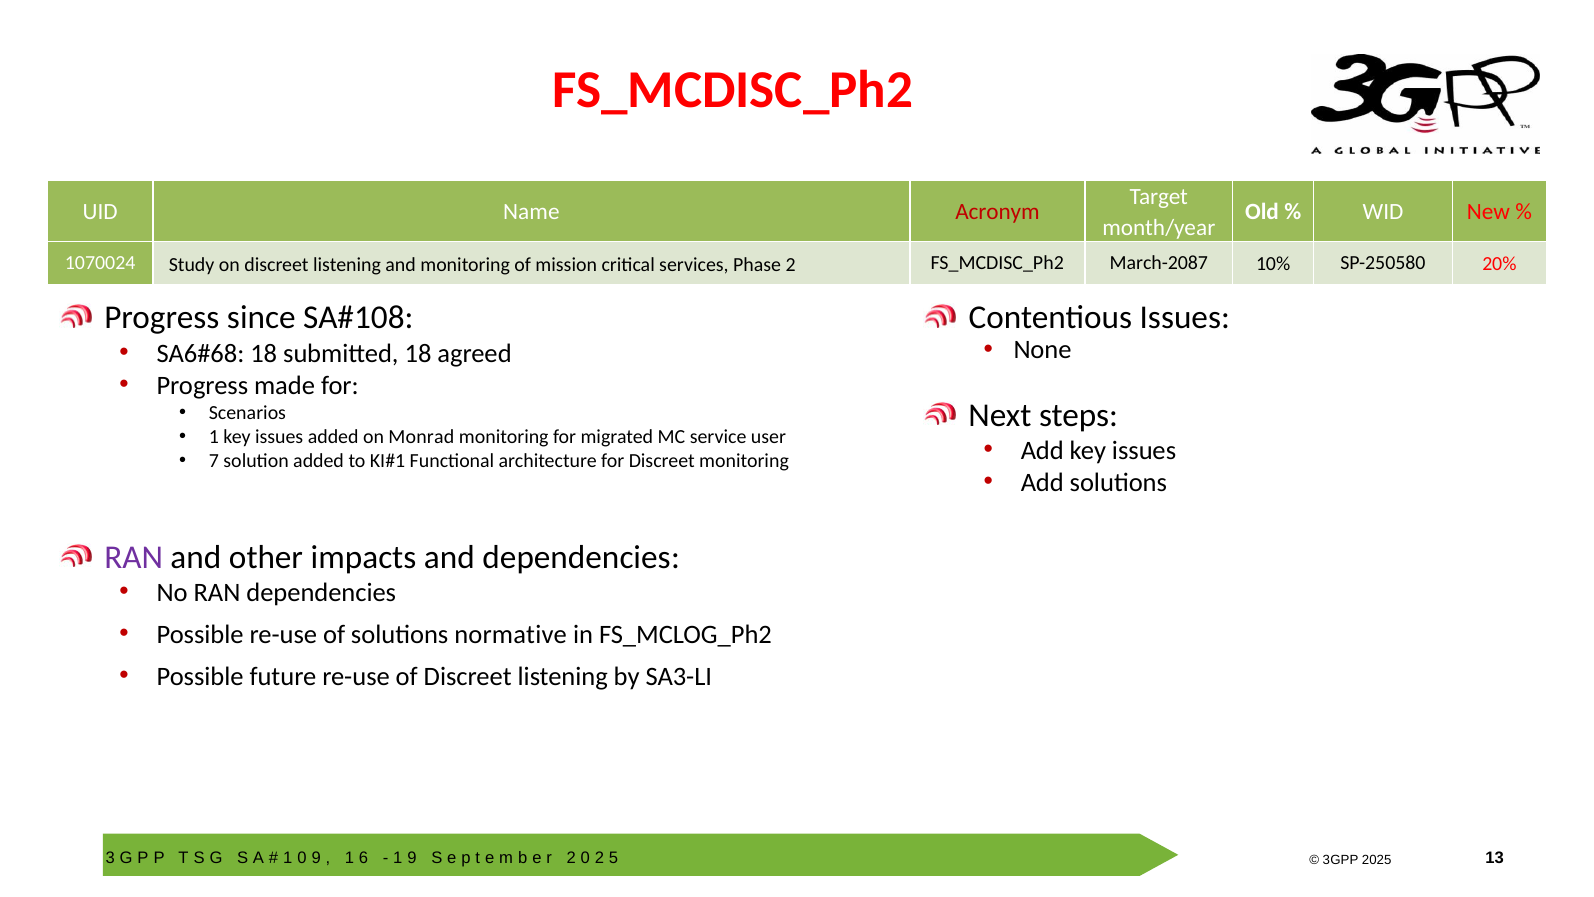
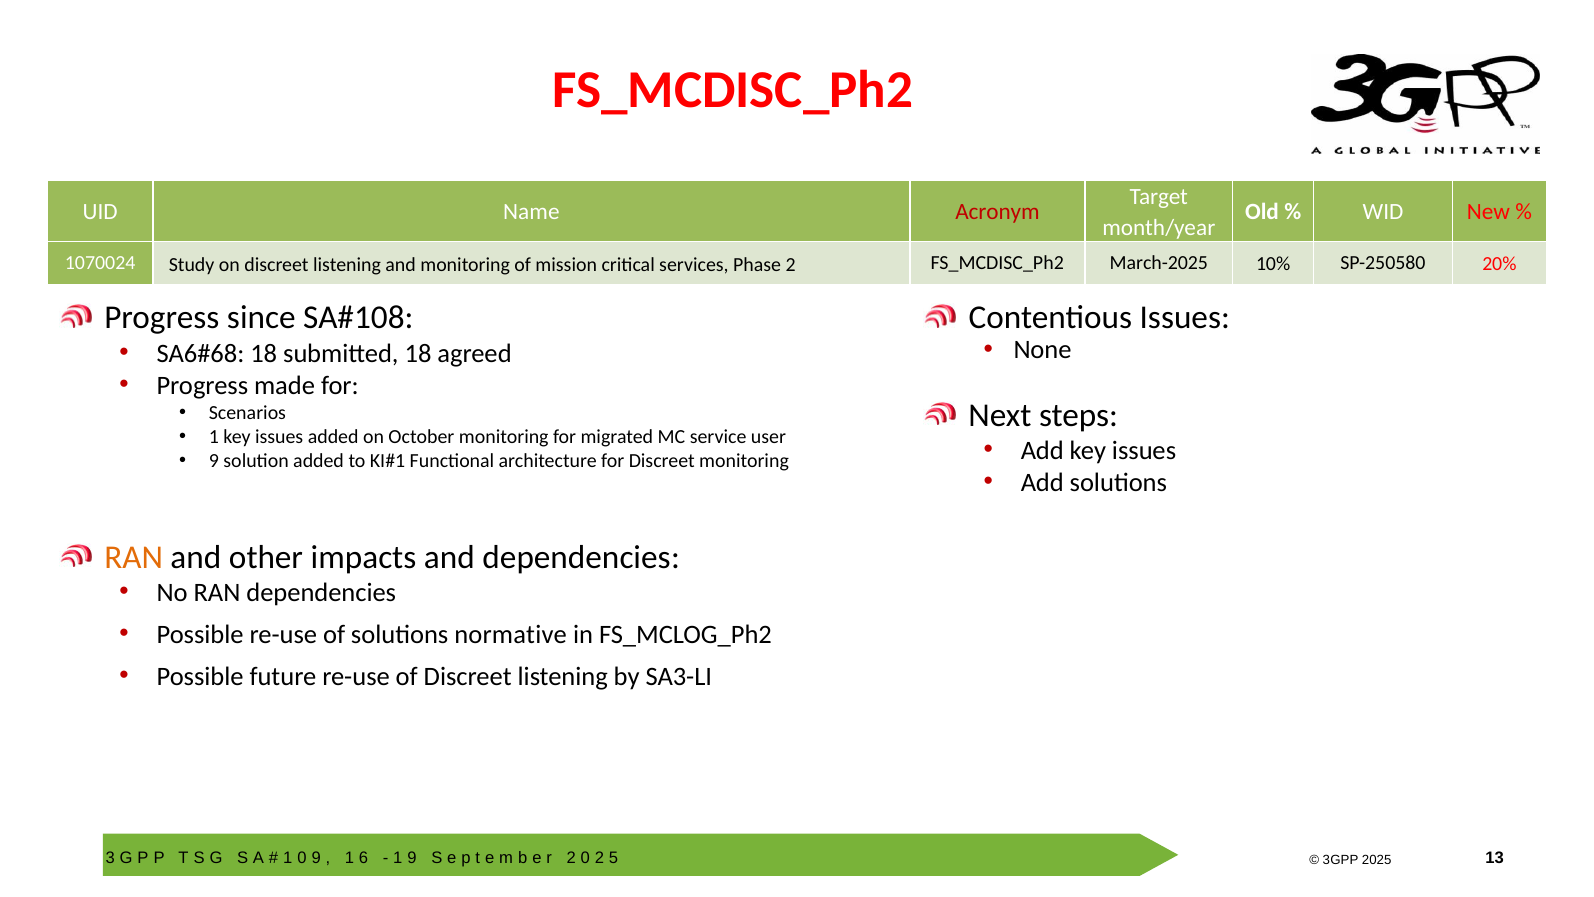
March-2087: March-2087 -> March-2025
Monrad: Monrad -> October
7 at (214, 460): 7 -> 9
RAN at (134, 557) colour: purple -> orange
